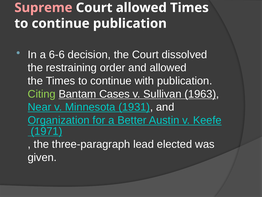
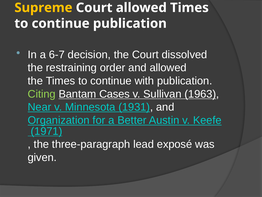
Supreme colour: pink -> yellow
6-6: 6-6 -> 6-7
elected: elected -> exposé
